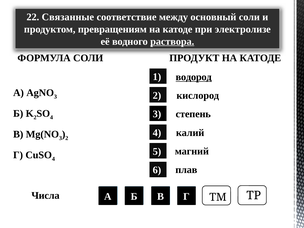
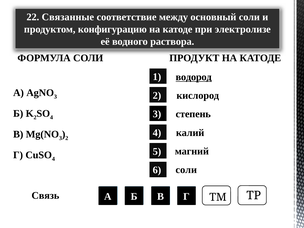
превращениям: превращениям -> конфигурацию
раствора underline: present -> none
плав at (186, 170): плав -> соли
Числа: Числа -> Связь
